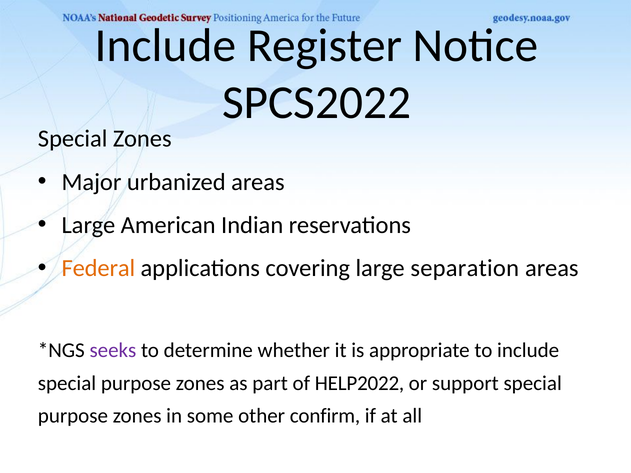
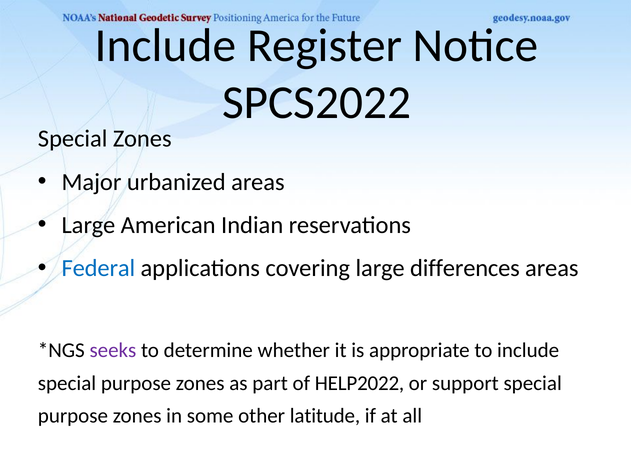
Federal colour: orange -> blue
separation: separation -> differences
confirm: confirm -> latitude
